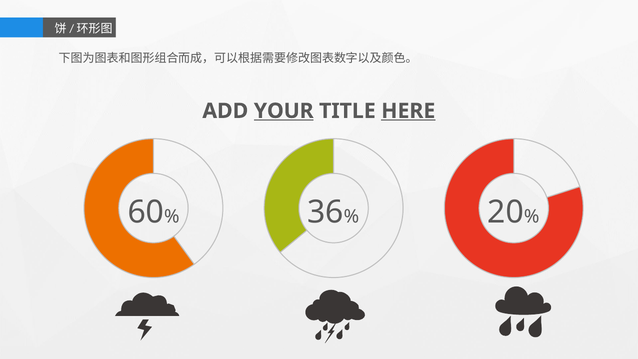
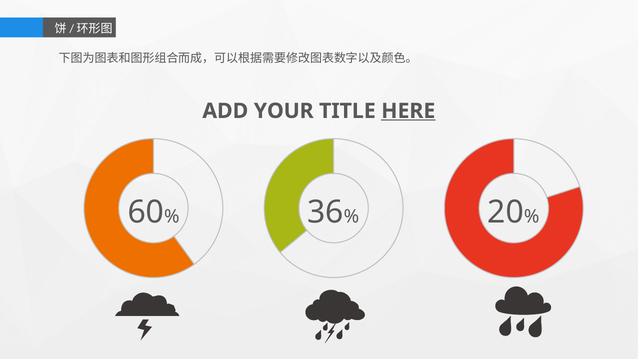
YOUR underline: present -> none
